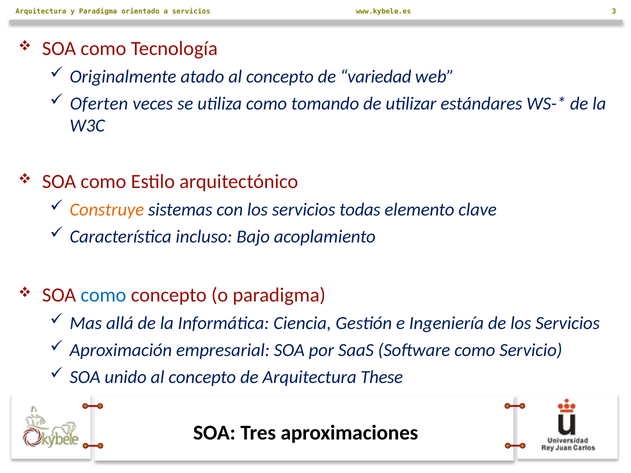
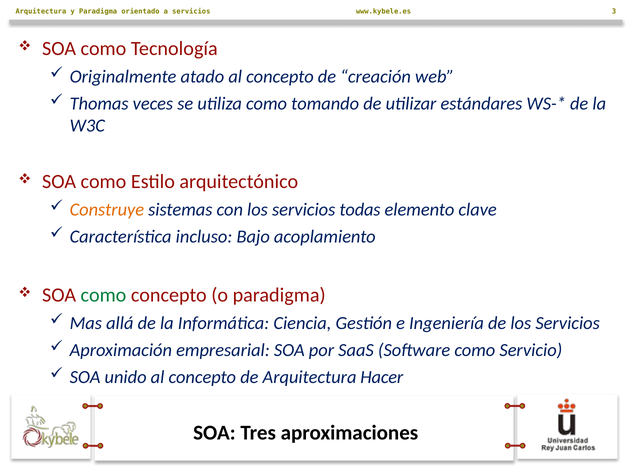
variedad: variedad -> creación
Oferten: Oferten -> Thomas
como at (103, 295) colour: blue -> green
These: These -> Hacer
